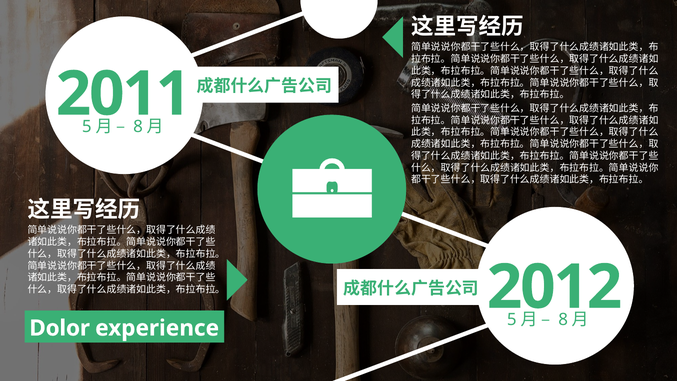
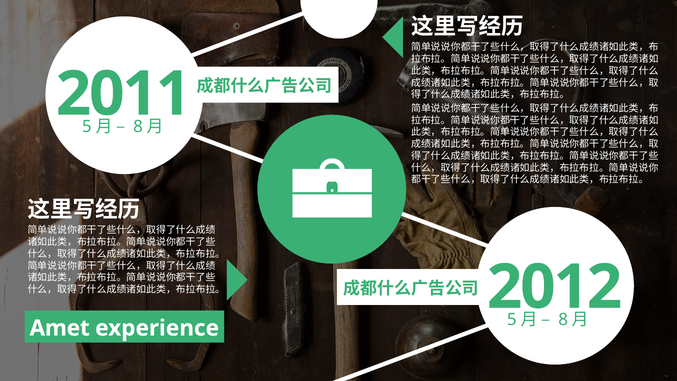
Dolor: Dolor -> Amet
